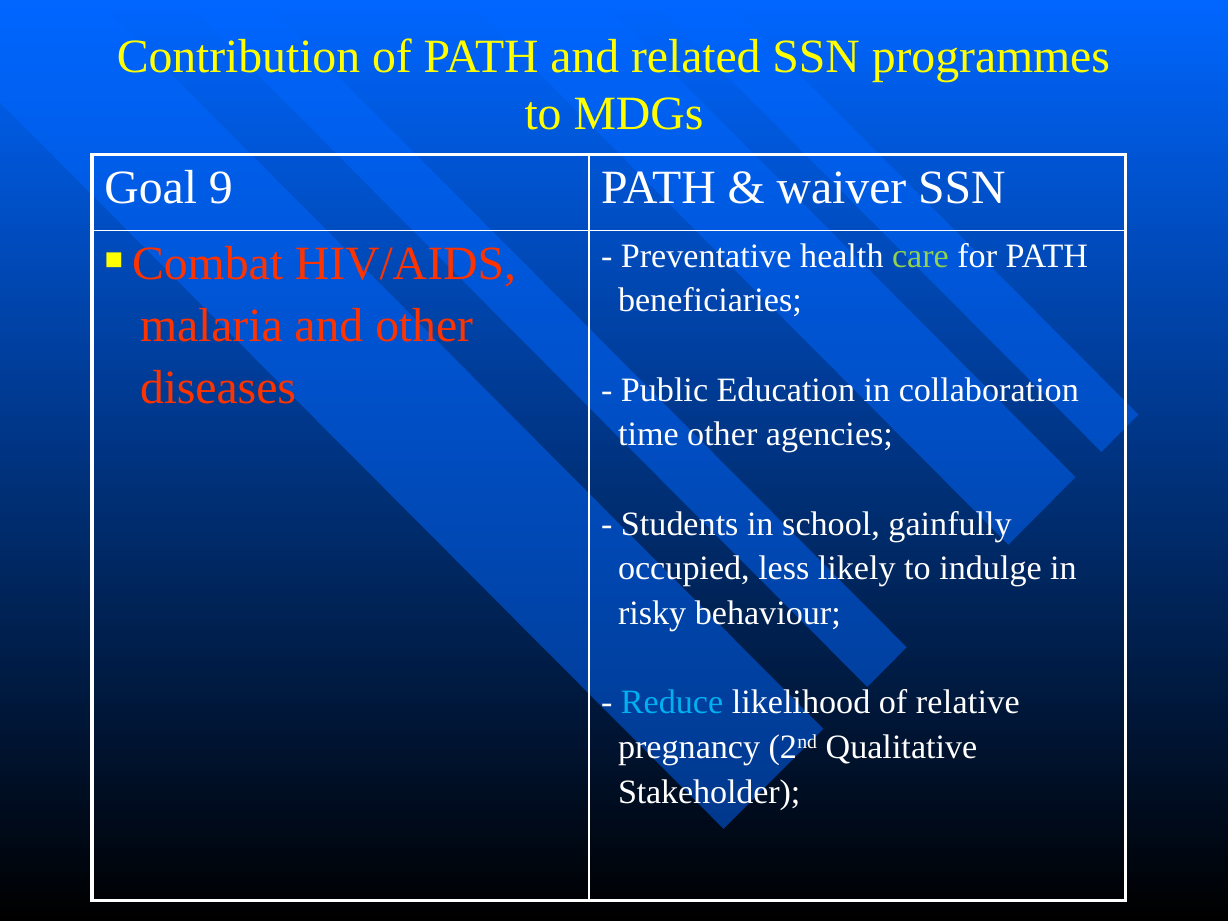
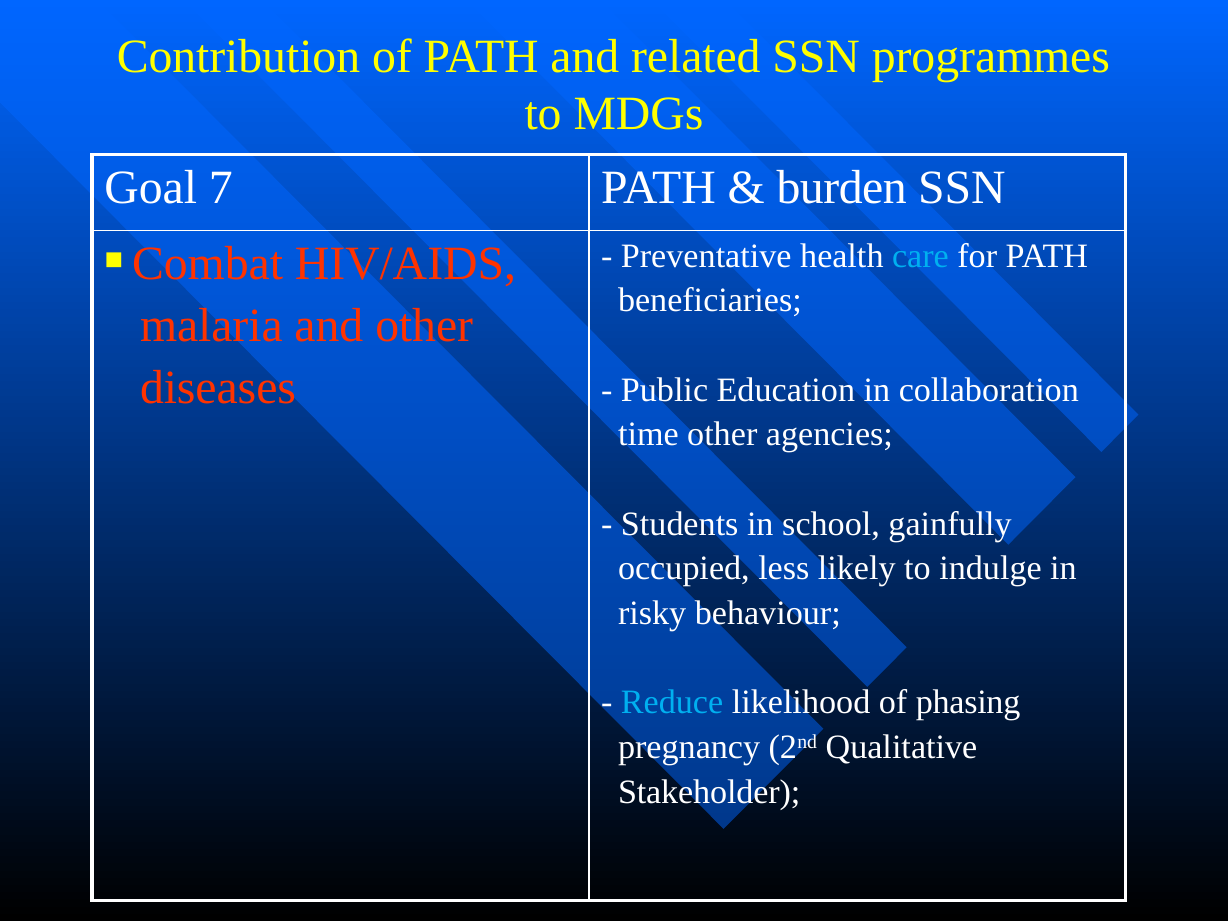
9: 9 -> 7
waiver: waiver -> burden
care colour: light green -> light blue
relative: relative -> phasing
